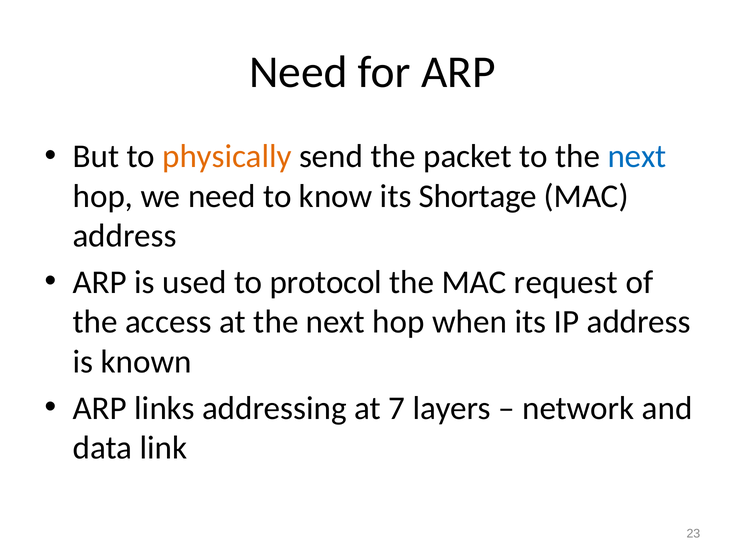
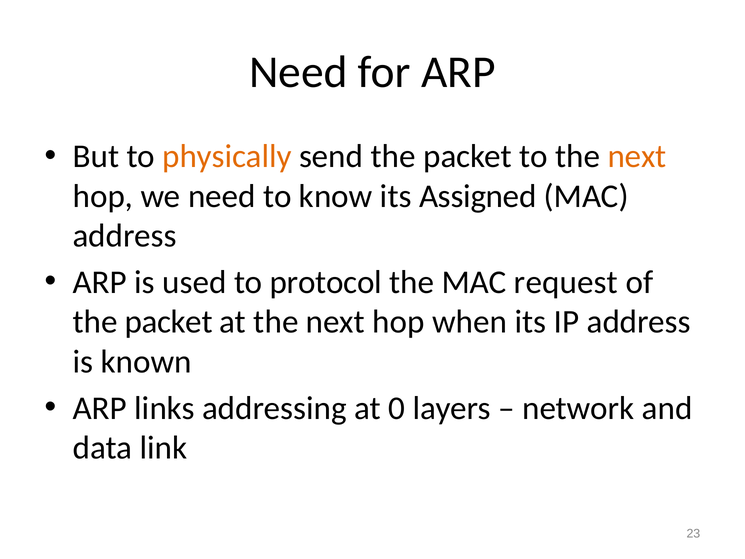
next at (637, 156) colour: blue -> orange
Shortage: Shortage -> Assigned
access at (168, 322): access -> packet
7: 7 -> 0
